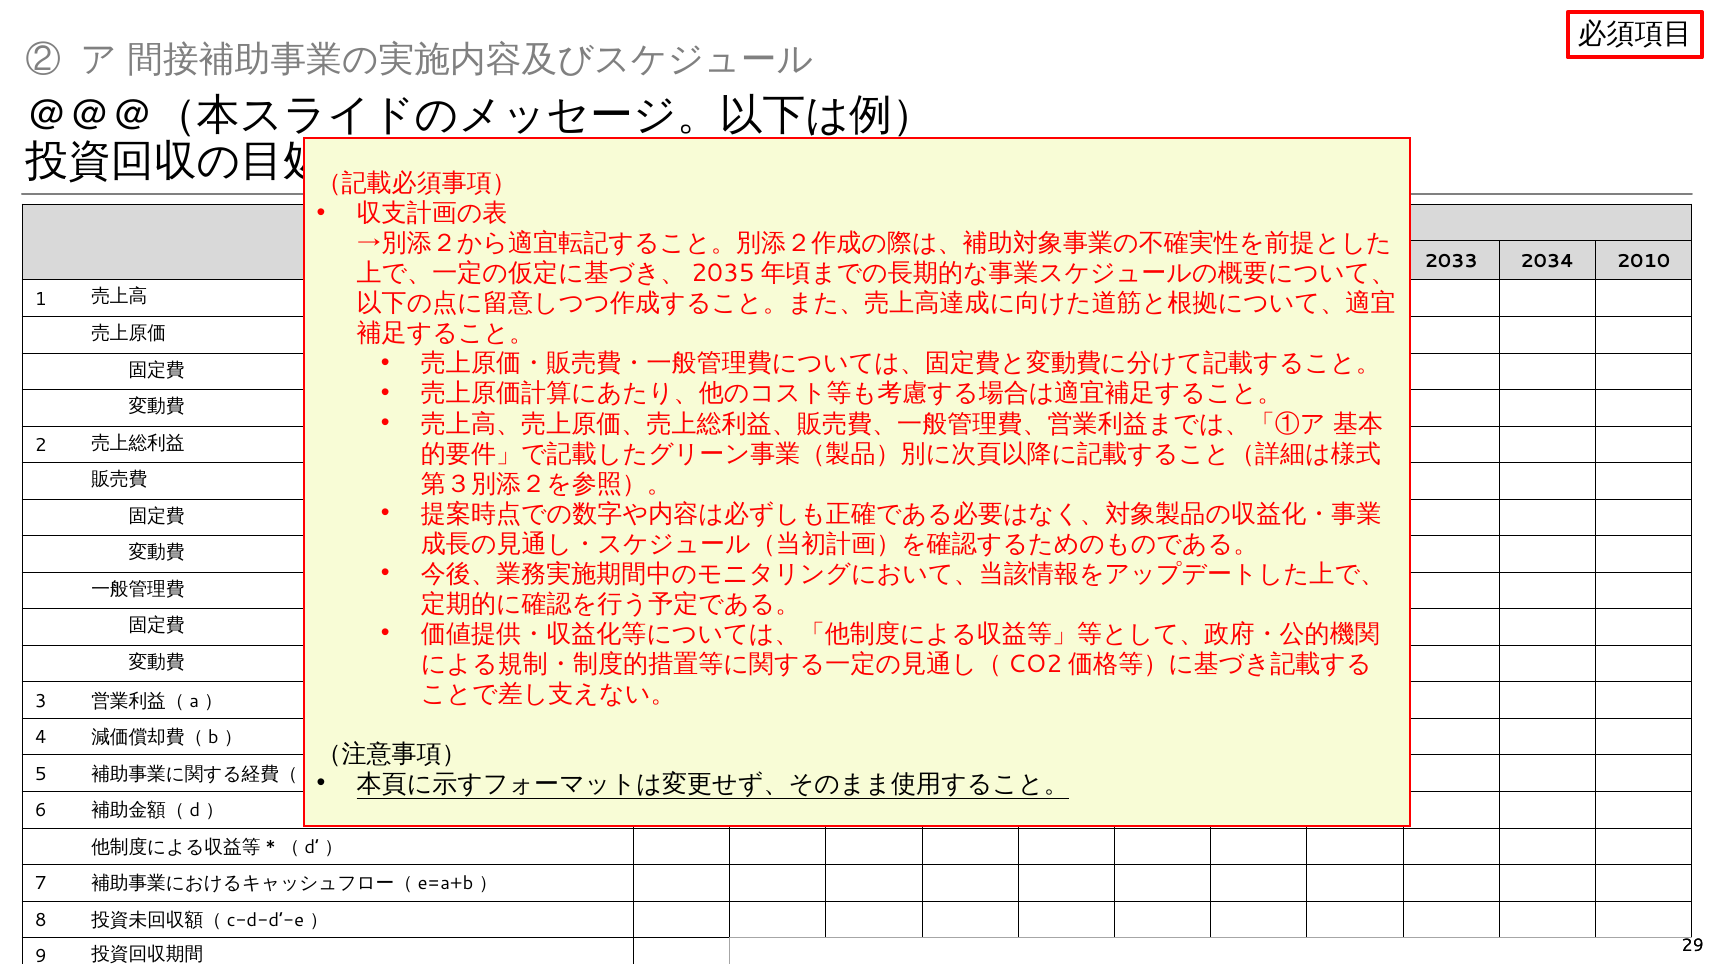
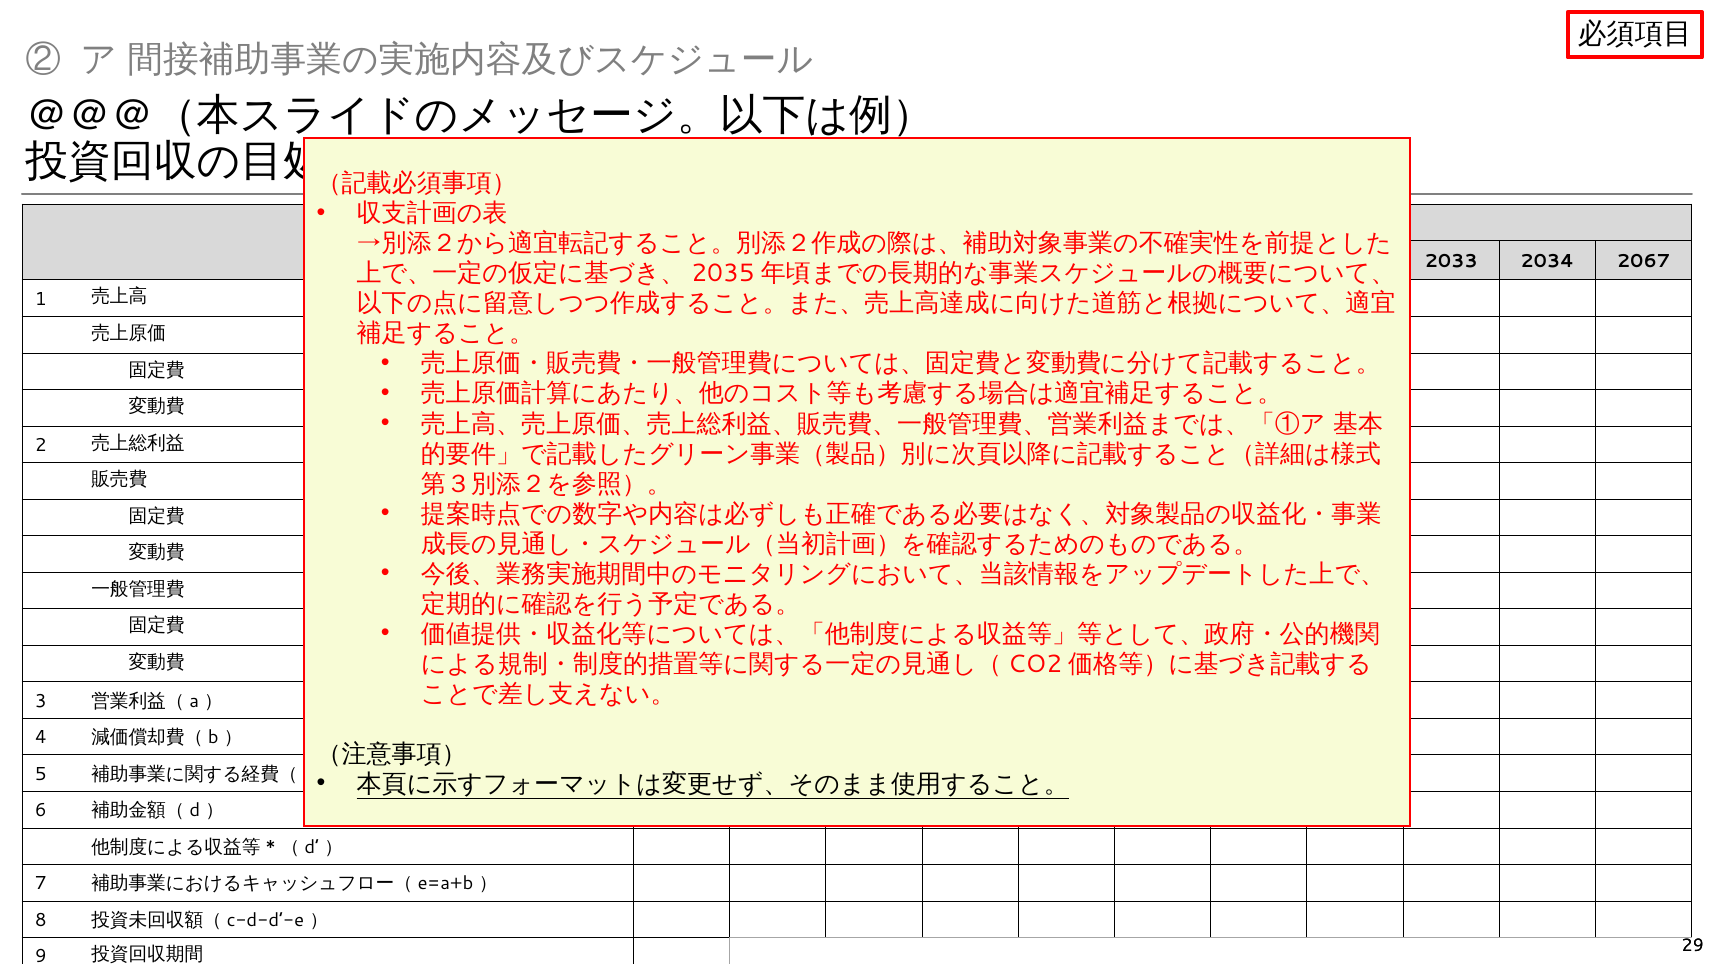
2010: 2010 -> 2067
